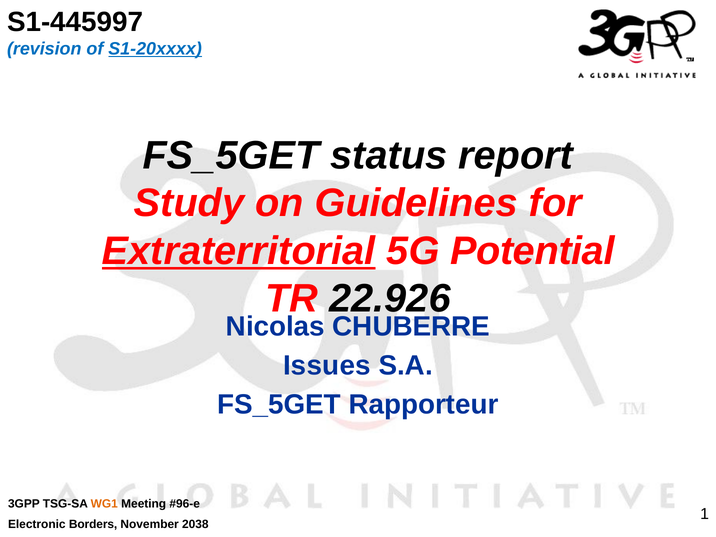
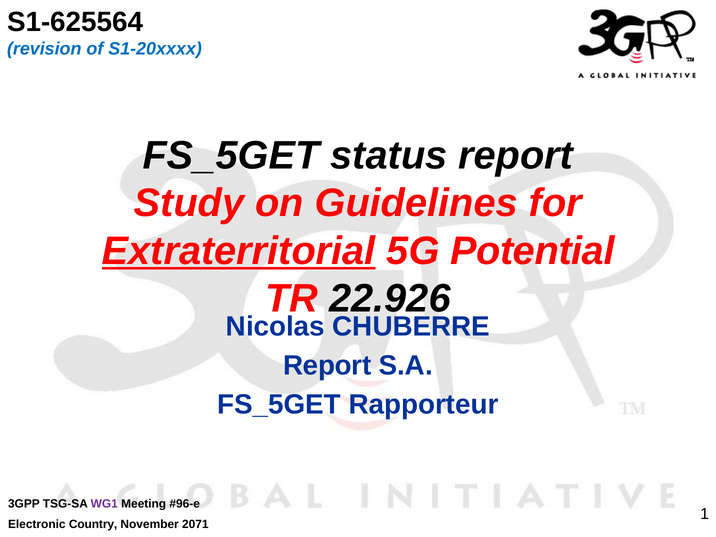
S1-445997: S1-445997 -> S1-625564
S1-20xxxx underline: present -> none
Issues at (327, 365): Issues -> Report
WG1 colour: orange -> purple
Borders: Borders -> Country
2038: 2038 -> 2071
